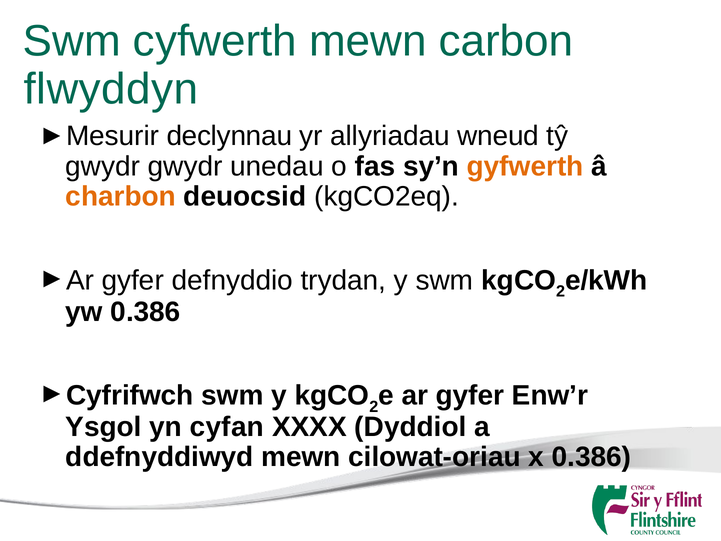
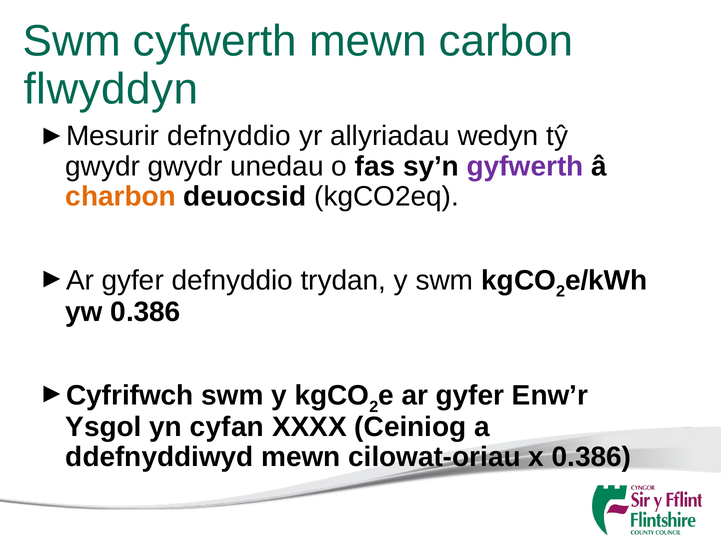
declynnau at (229, 136): declynnau -> defnyddio
wneud: wneud -> wedyn
gyfwerth colour: orange -> purple
Dyddiol: Dyddiol -> Ceiniog
